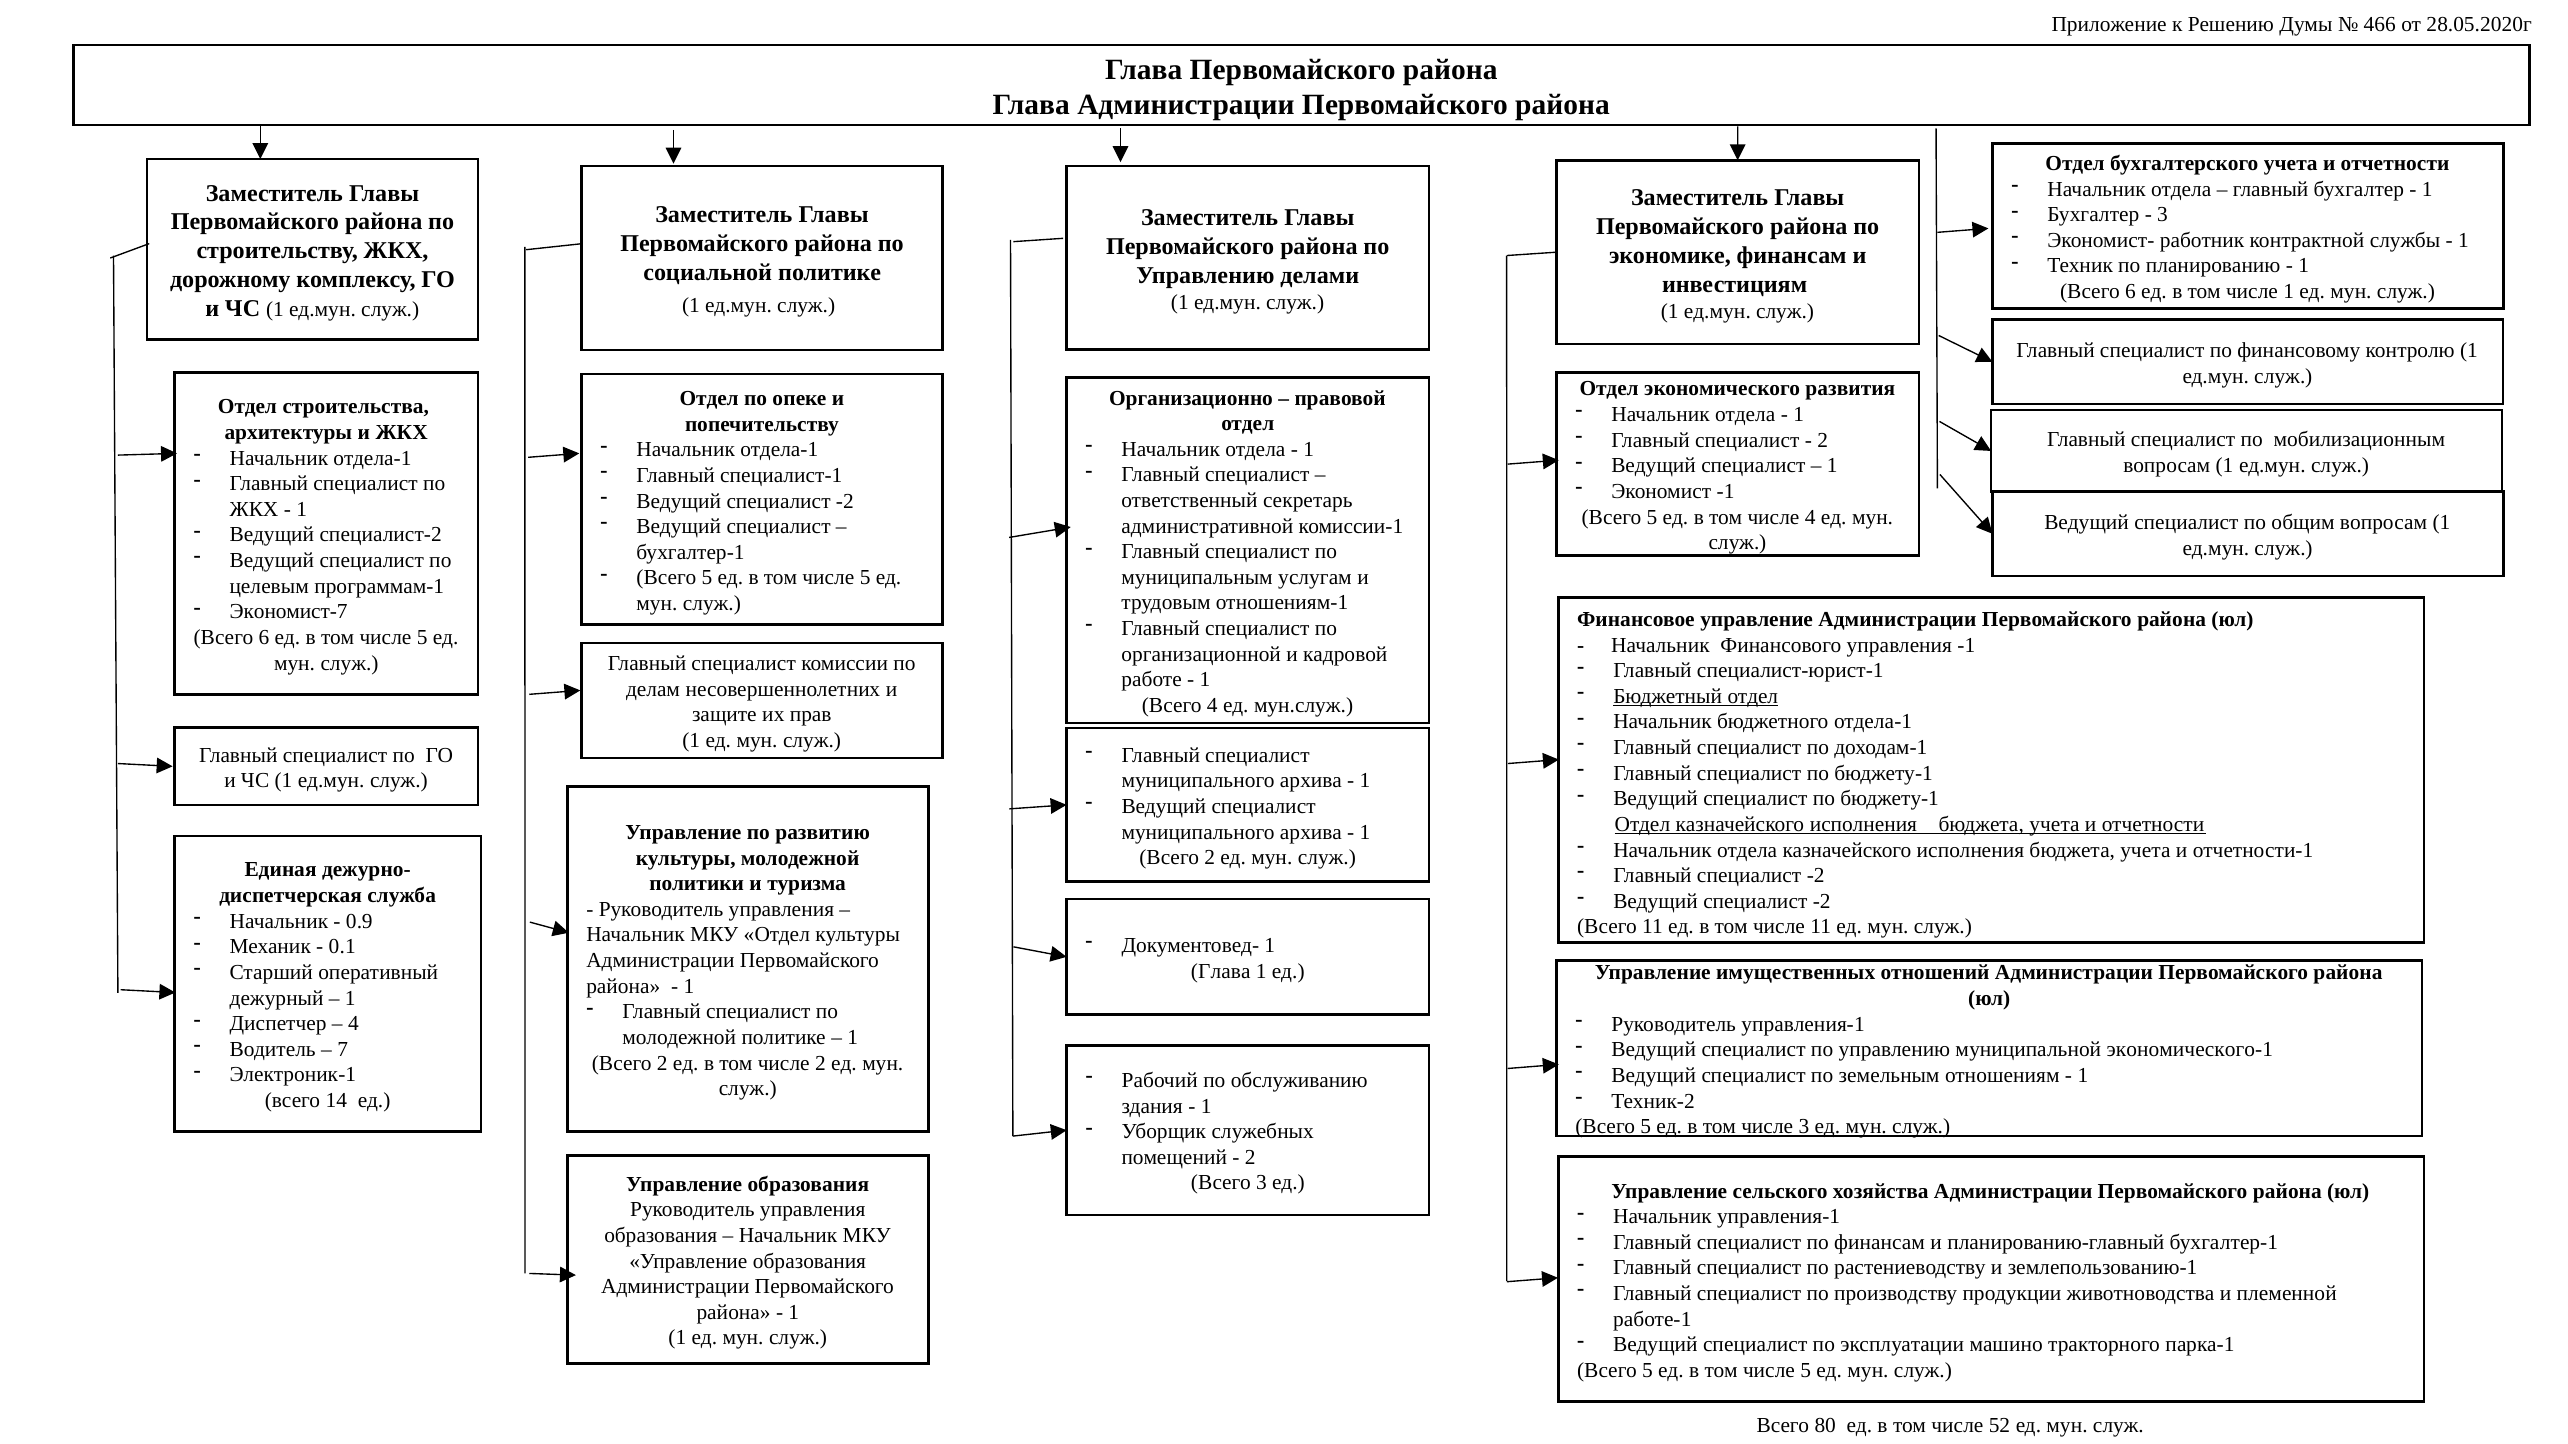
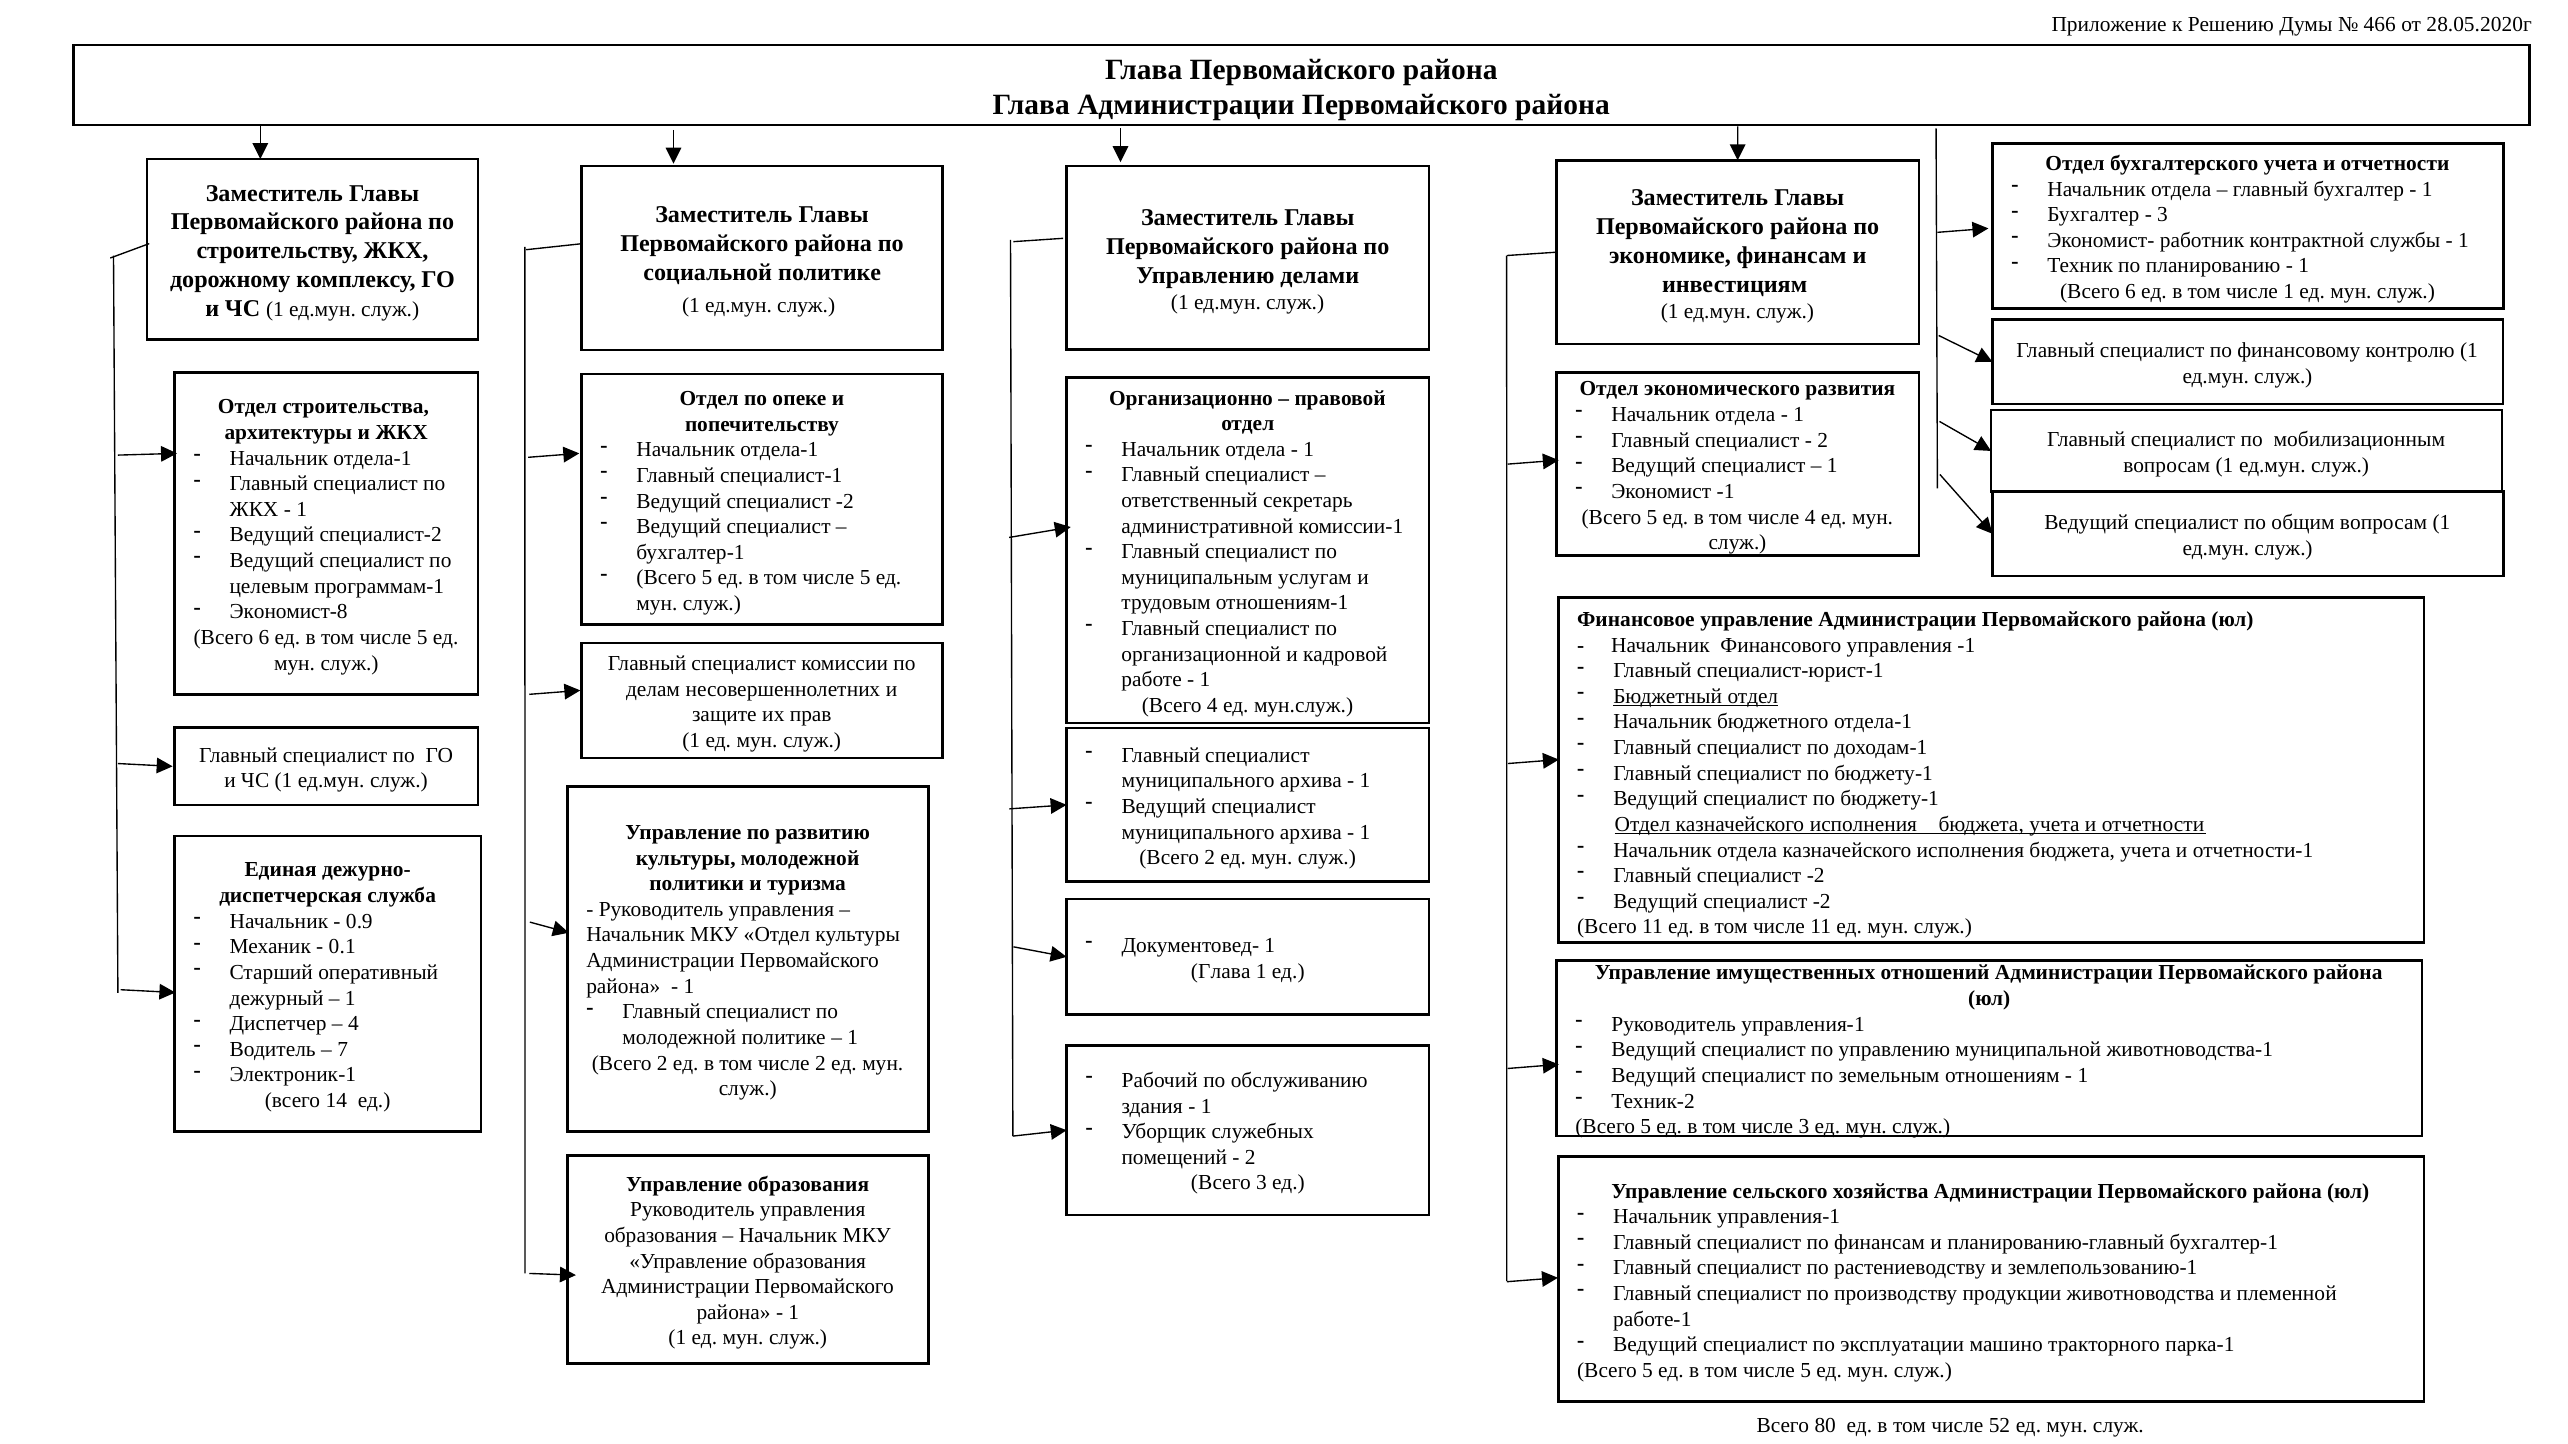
Экономист-7: Экономист-7 -> Экономист-8
экономического-1: экономического-1 -> животноводства-1
